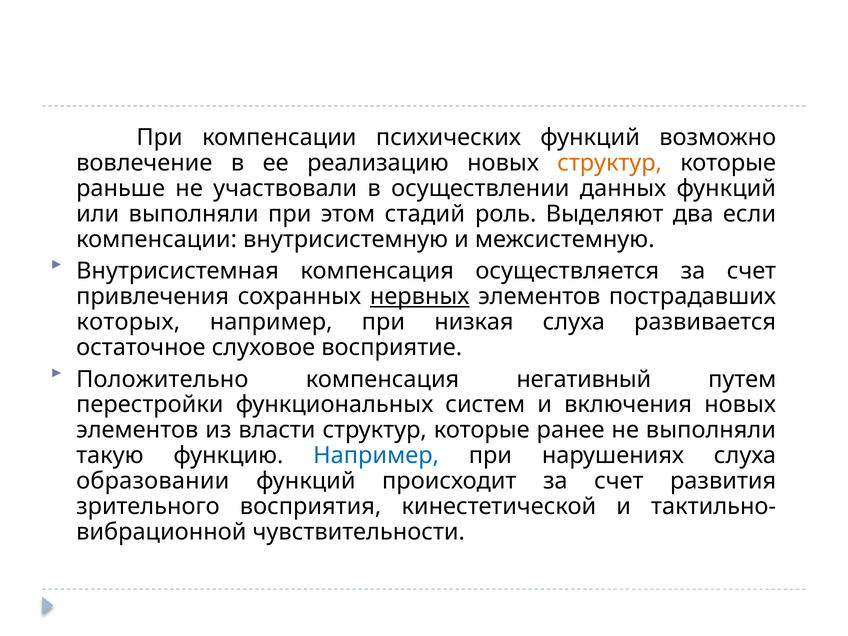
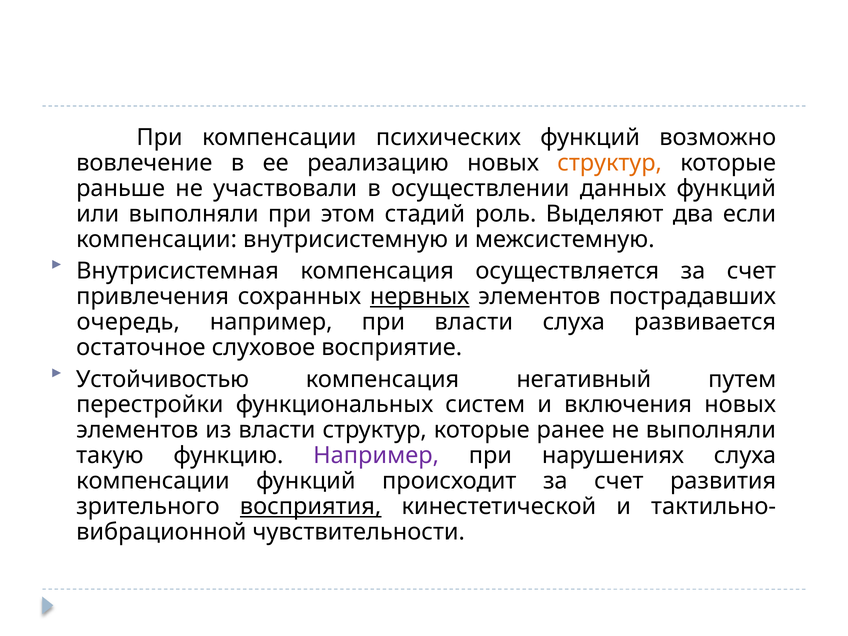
которых: которых -> очередь
при низкая: низкая -> власти
Положительно: Положительно -> Устойчивостью
Например at (376, 456) colour: blue -> purple
образовании at (153, 481): образовании -> компенсации
восприятия underline: none -> present
